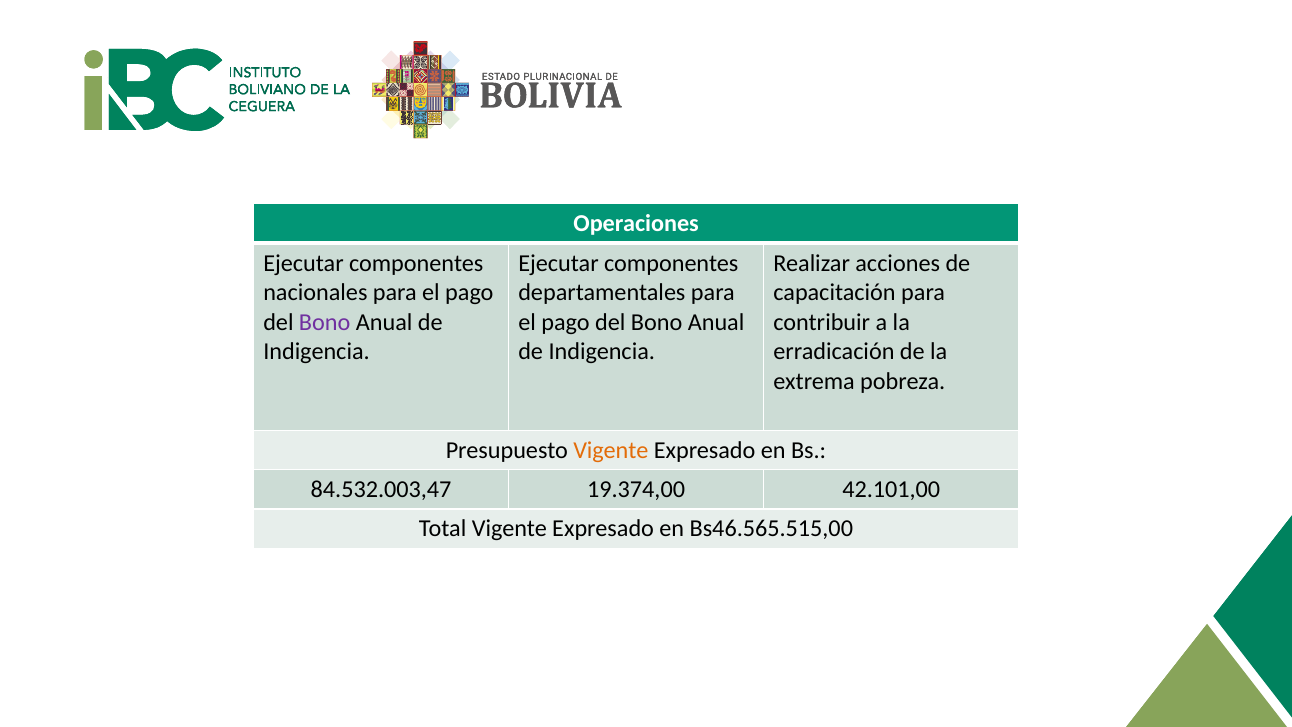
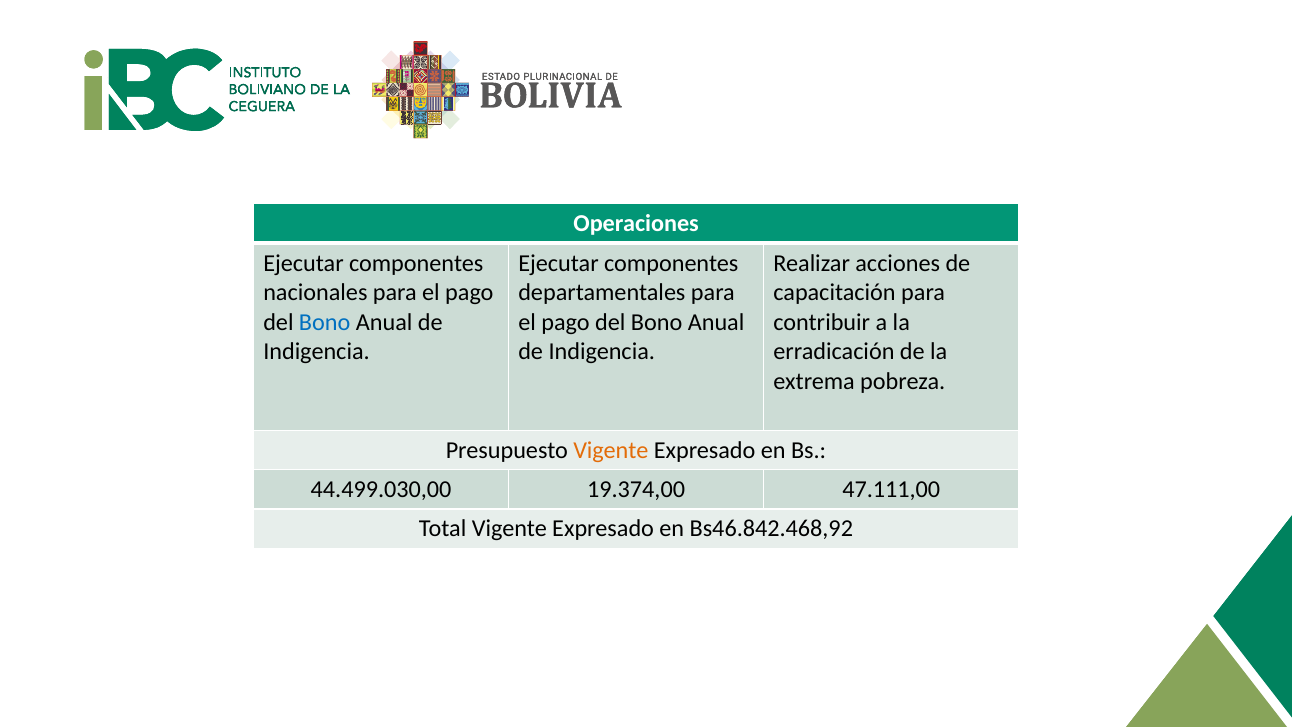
Bono at (325, 322) colour: purple -> blue
84.532.003,47: 84.532.003,47 -> 44.499.030,00
42.101,00: 42.101,00 -> 47.111,00
Bs46.565.515,00: Bs46.565.515,00 -> Bs46.842.468,92
